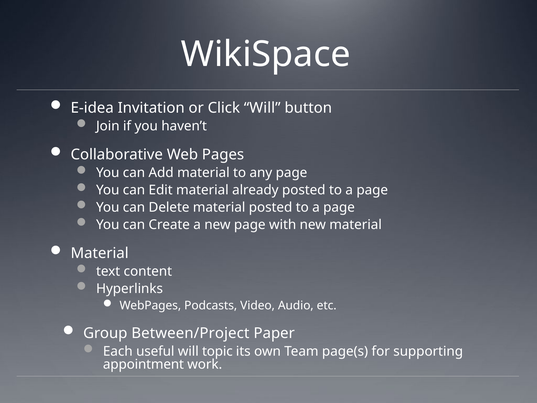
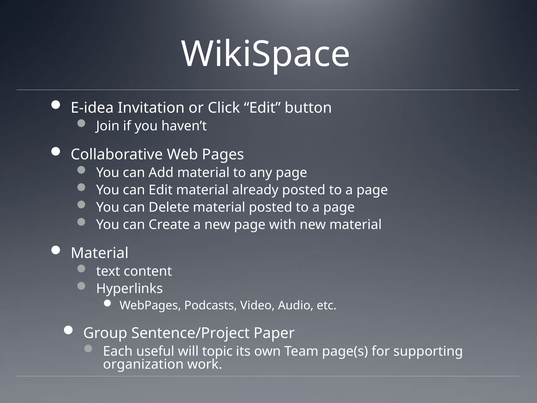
Click Will: Will -> Edit
Between/Project: Between/Project -> Sentence/Project
appointment: appointment -> organization
